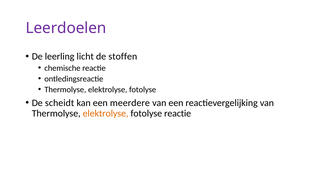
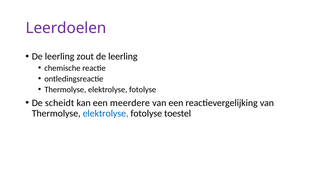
licht: licht -> zout
stoffen at (123, 57): stoffen -> leerling
elektrolyse at (106, 114) colour: orange -> blue
fotolyse reactie: reactie -> toestel
